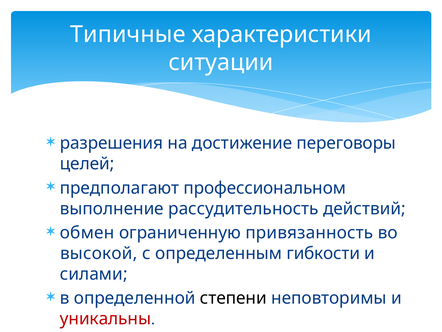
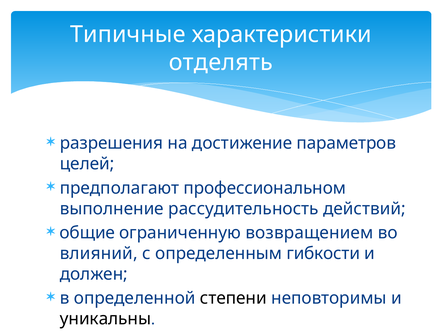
ситуации: ситуации -> отделять
переговоры: переговоры -> параметров
обмен: обмен -> общие
привязанность: привязанность -> возвращением
высокой: высокой -> влияний
силами: силами -> должен
уникальны colour: red -> black
